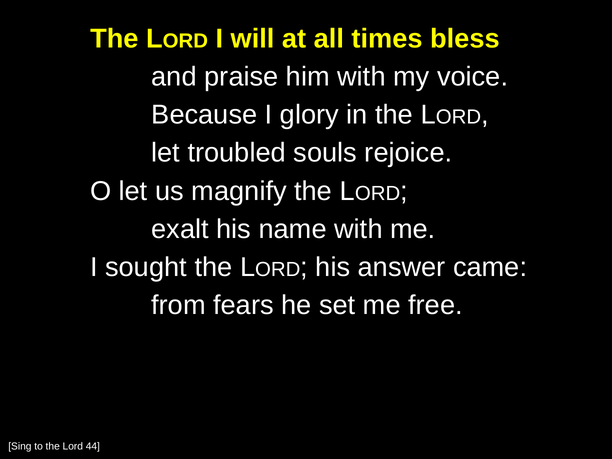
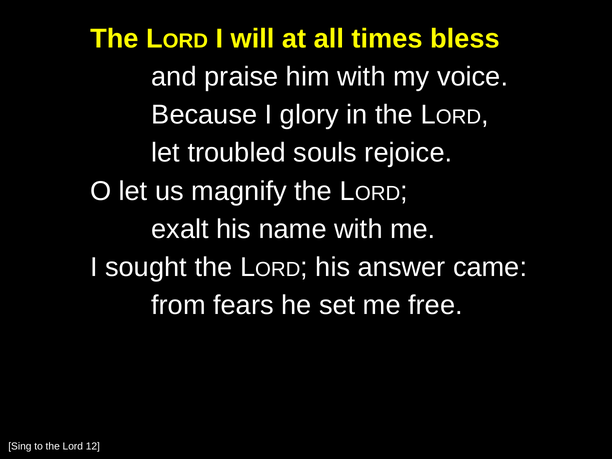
44: 44 -> 12
